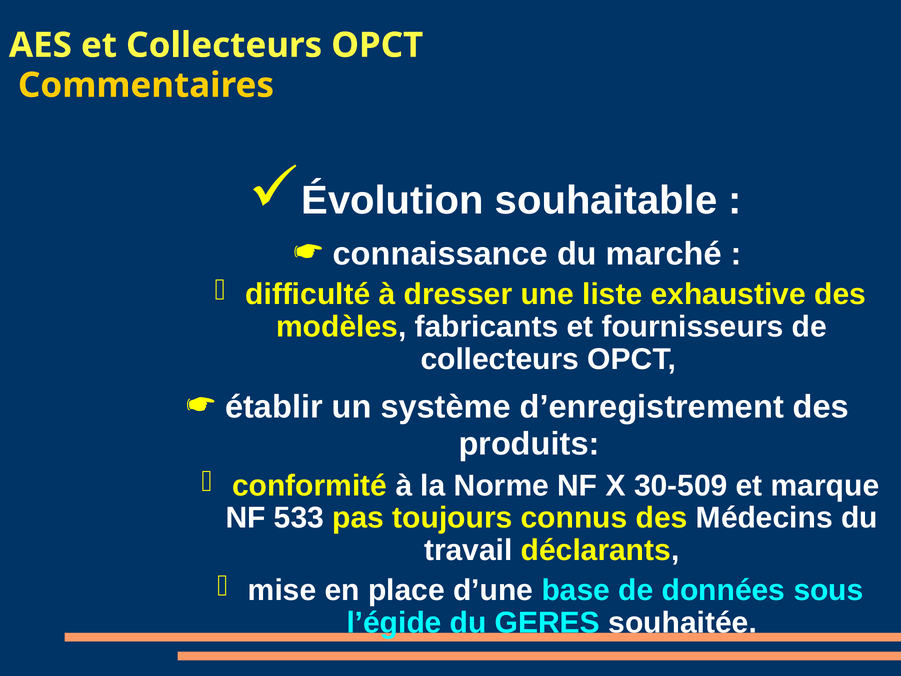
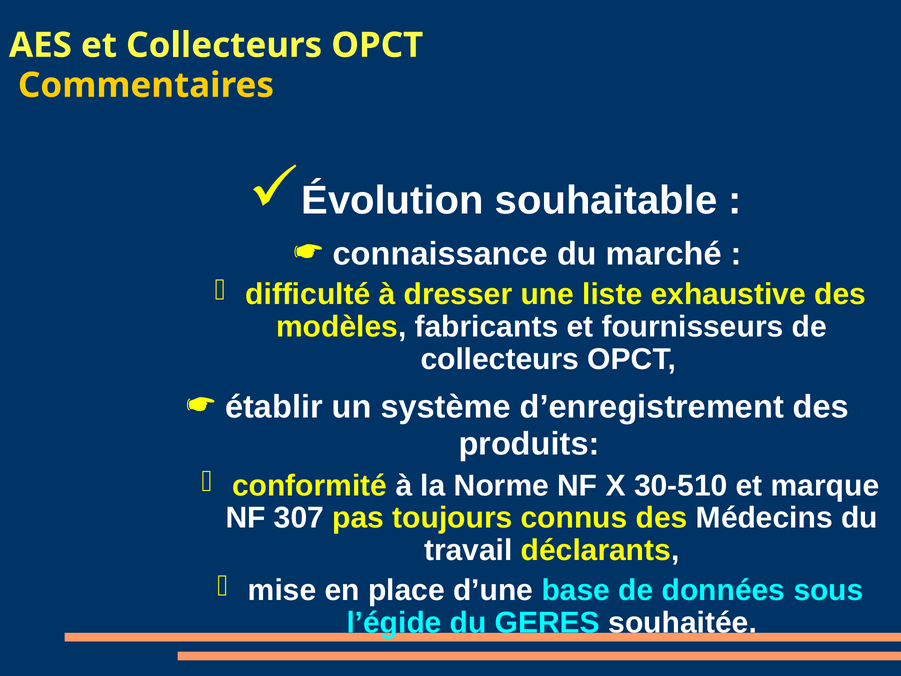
30-509: 30-509 -> 30-510
533: 533 -> 307
